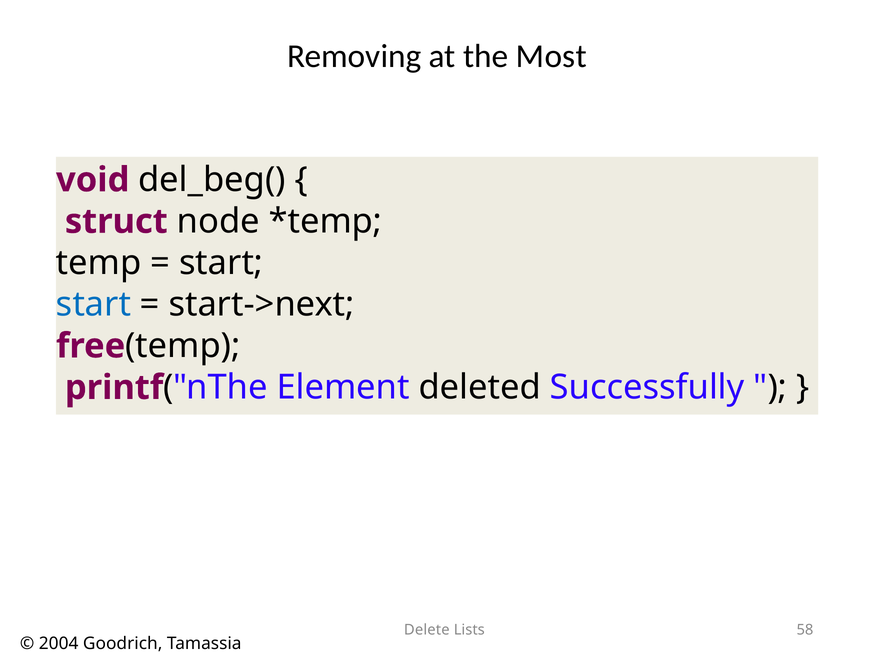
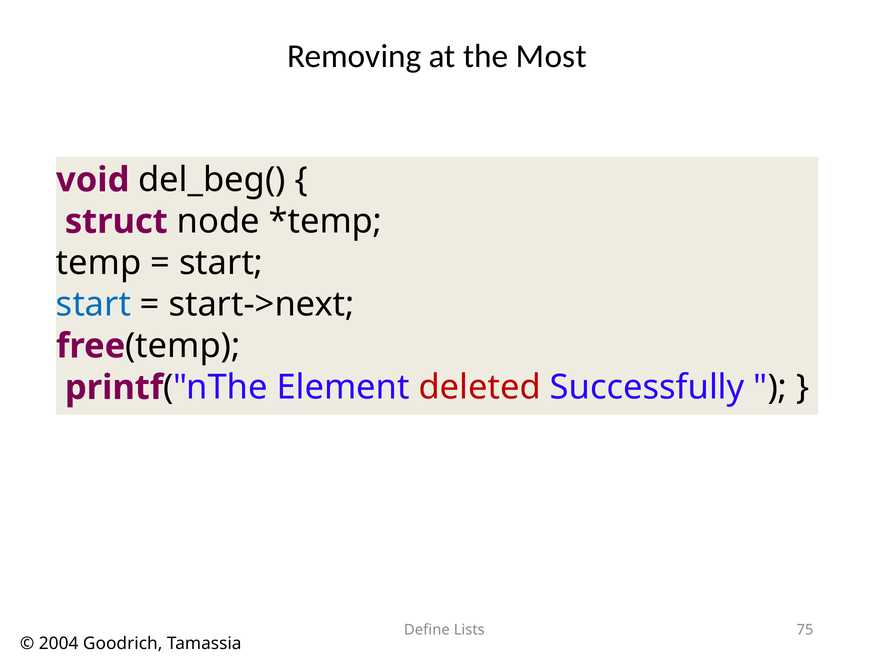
deleted colour: black -> red
Delete: Delete -> Define
58: 58 -> 75
